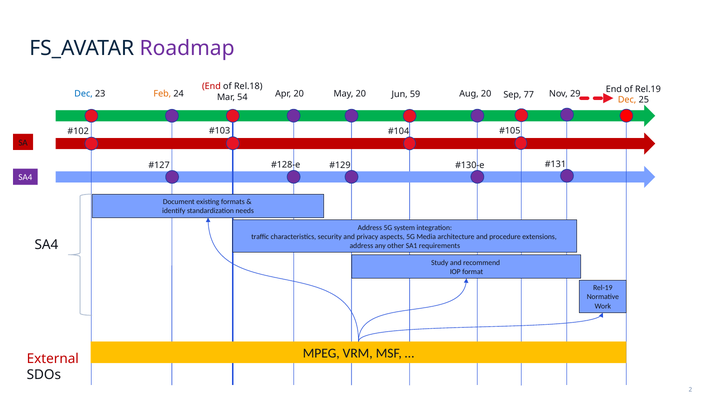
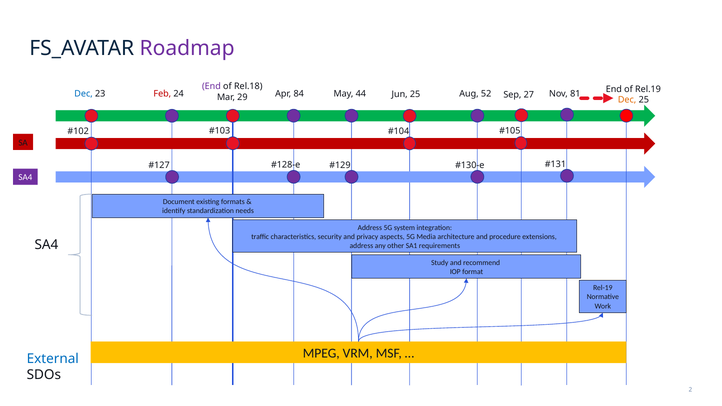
End at (211, 86) colour: red -> purple
Feb colour: orange -> red
Apr 20: 20 -> 84
May 20: 20 -> 44
Aug 20: 20 -> 52
29: 29 -> 81
Jun 59: 59 -> 25
77: 77 -> 27
54: 54 -> 29
External colour: red -> blue
